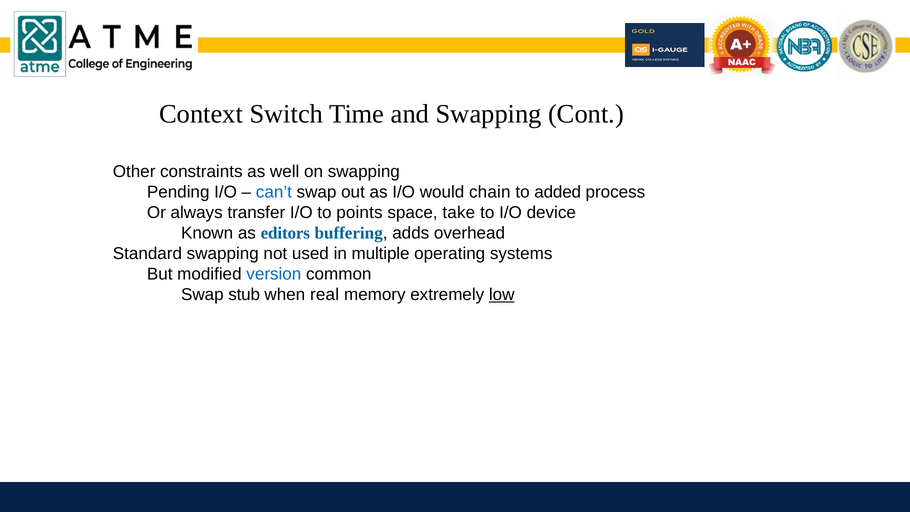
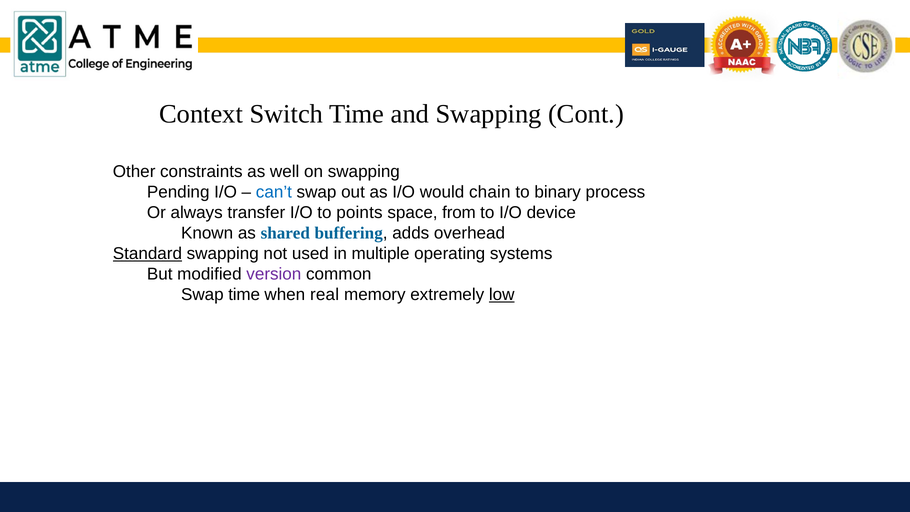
added: added -> binary
take: take -> from
editors: editors -> shared
Standard underline: none -> present
version colour: blue -> purple
Swap stub: stub -> time
